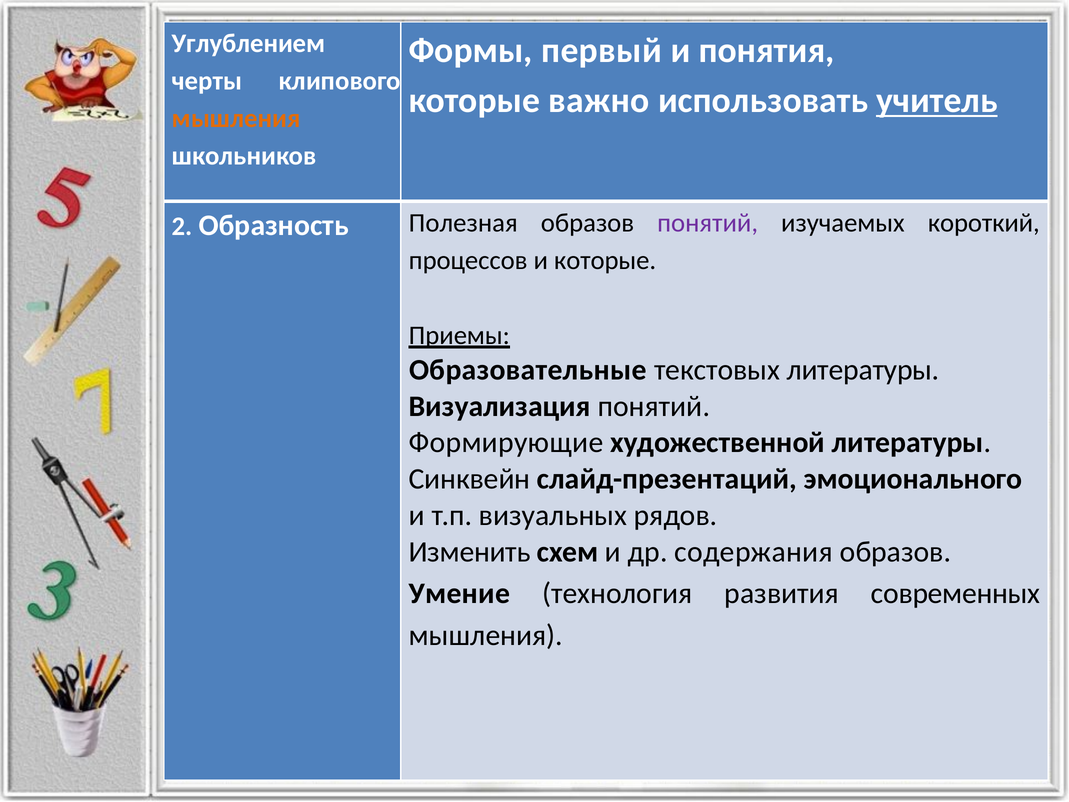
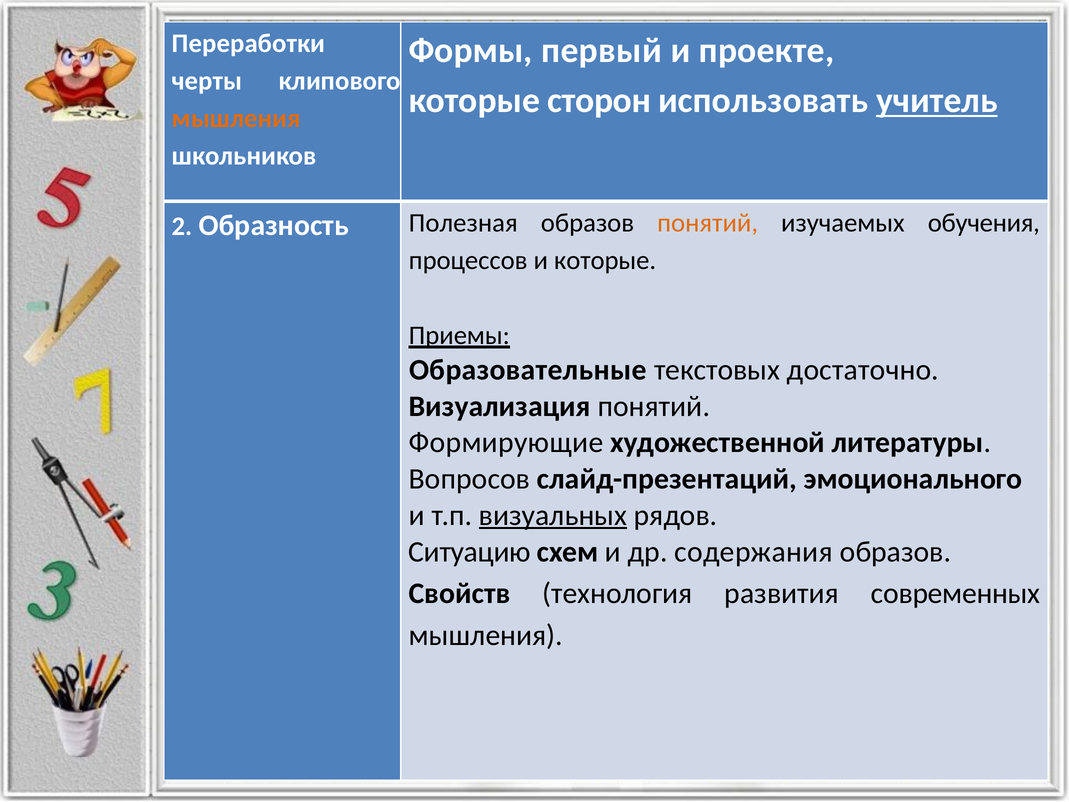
Углублением: Углублением -> Переработки
понятия: понятия -> проекте
важно: важно -> сторон
понятий at (708, 223) colour: purple -> orange
короткий: короткий -> обучения
текстовых литературы: литературы -> достаточно
Синквейн: Синквейн -> Вопросов
визуальных underline: none -> present
Изменить: Изменить -> Ситуацию
Умение: Умение -> Свойств
